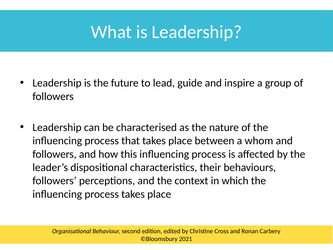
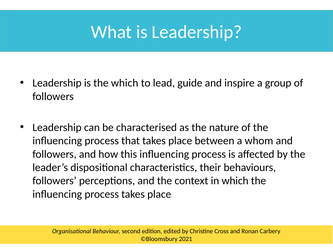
the future: future -> which
